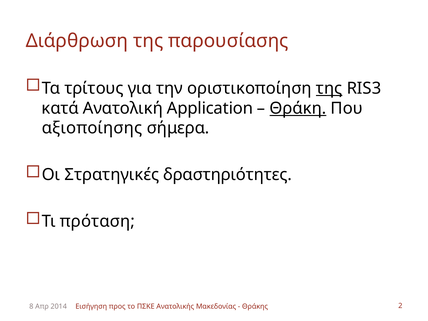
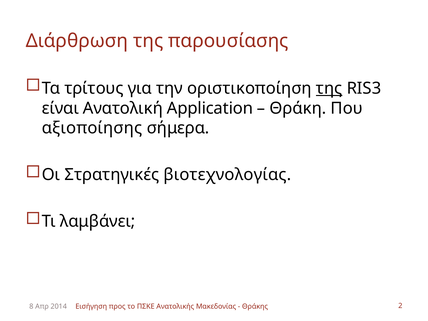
κατά: κατά -> είναι
Θράκη underline: present -> none
δραστηριότητες: δραστηριότητες -> βιοτεχνολογίας
πρόταση: πρόταση -> λαμβάνει
